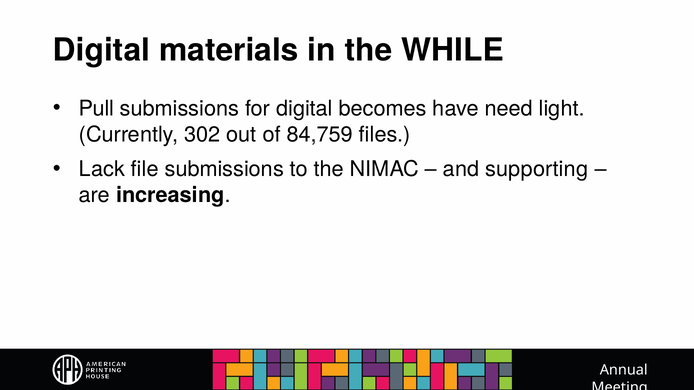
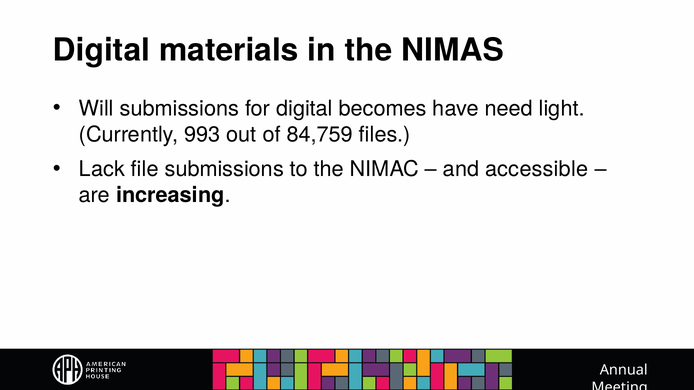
WHILE: WHILE -> NIMAS
Pull: Pull -> Will
302: 302 -> 993
supporting: supporting -> accessible
